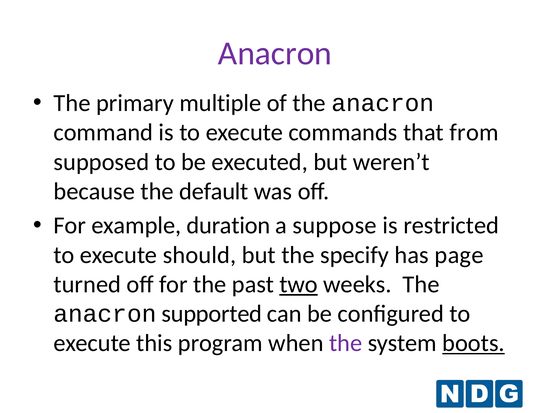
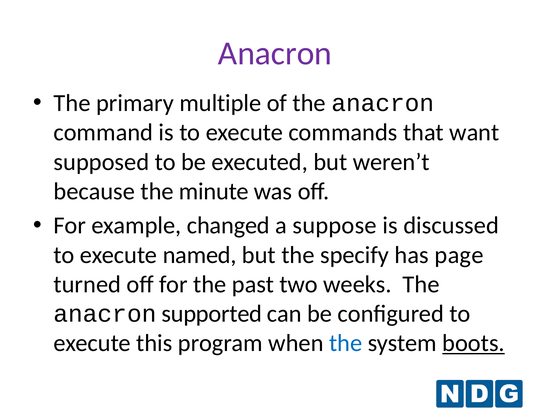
from: from -> want
default: default -> minute
duration: duration -> changed
restricted: restricted -> discussed
should: should -> named
two underline: present -> none
the at (346, 343) colour: purple -> blue
